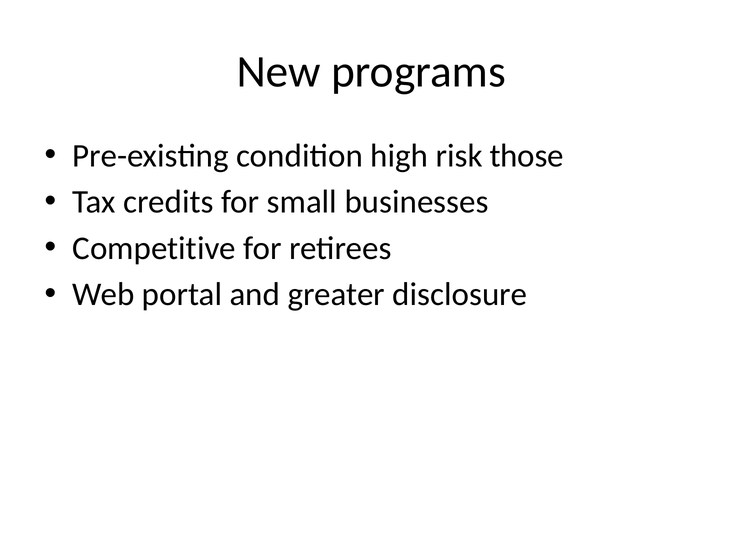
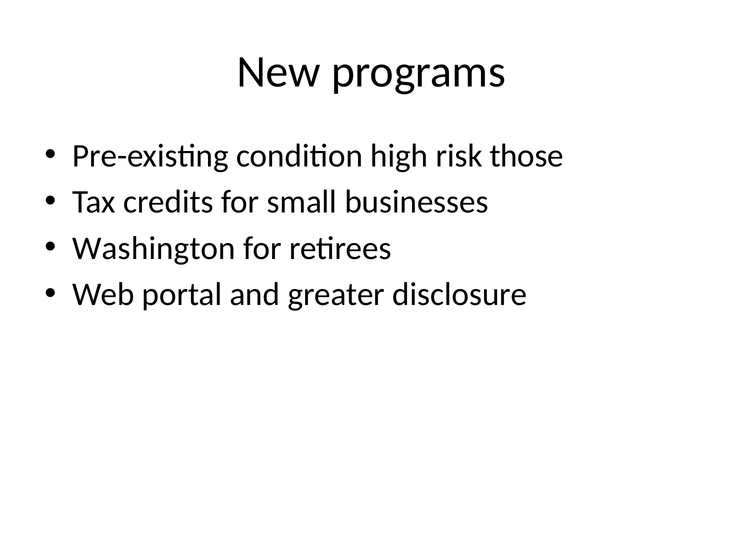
Competitive: Competitive -> Washington
